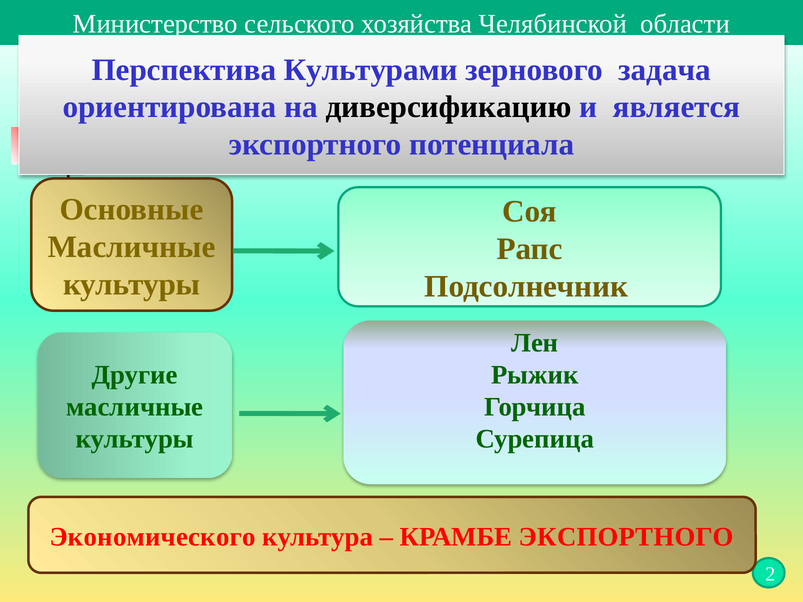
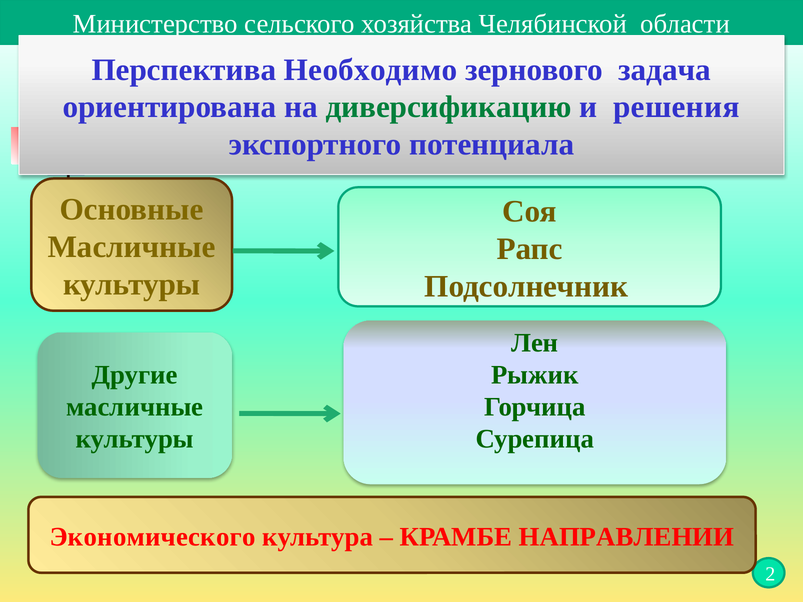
Культурами: Культурами -> Необходимо
диверсификацию colour: black -> green
является: является -> решения
КРАМБЕ ЭКСПОРТНОГО: ЭКСПОРТНОГО -> НАПРАВЛЕНИИ
